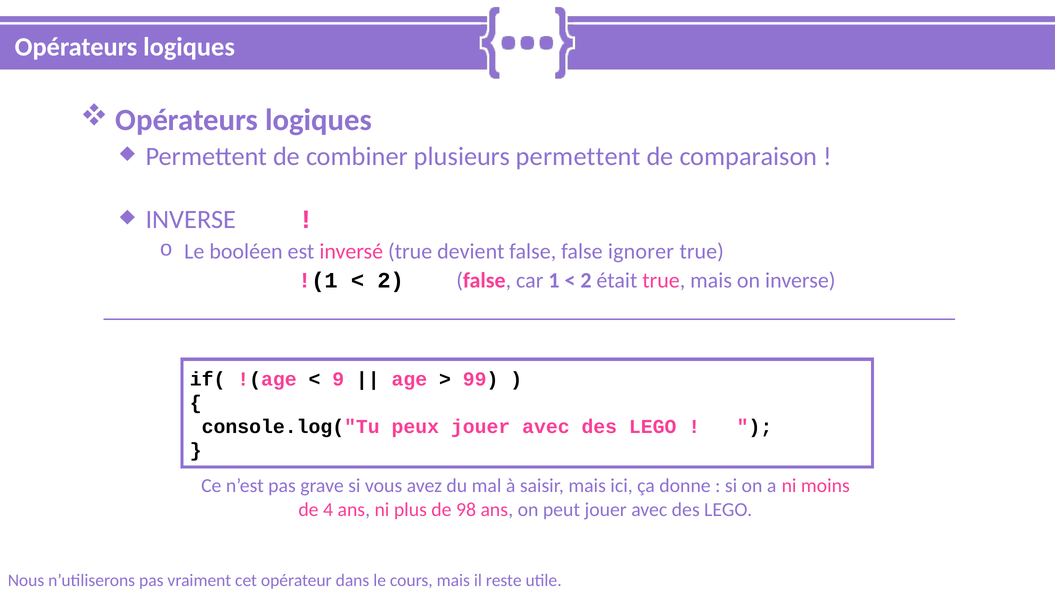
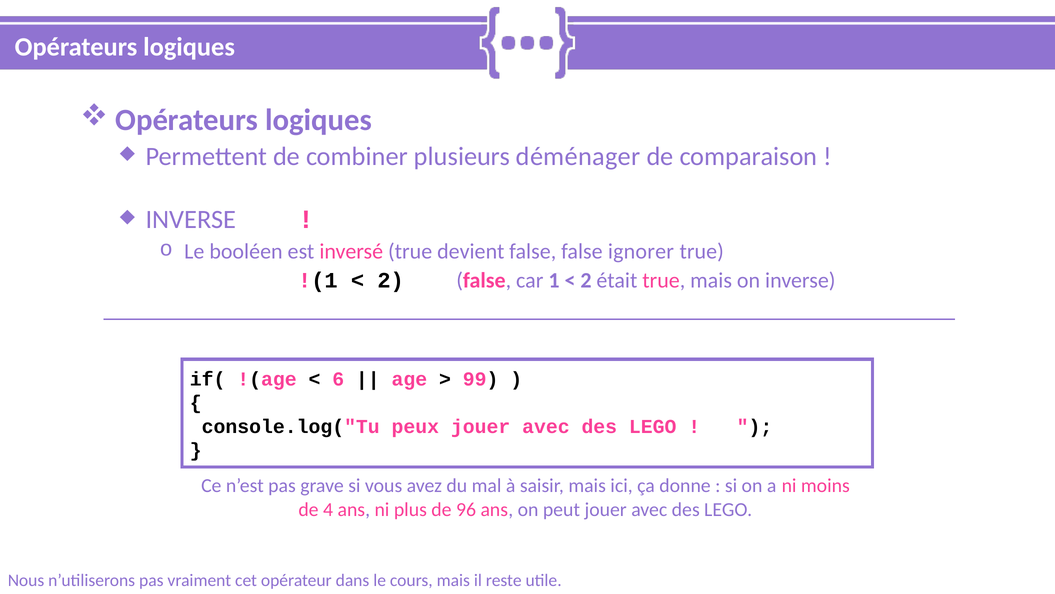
plusieurs permettent: permettent -> déménager
9: 9 -> 6
98: 98 -> 96
